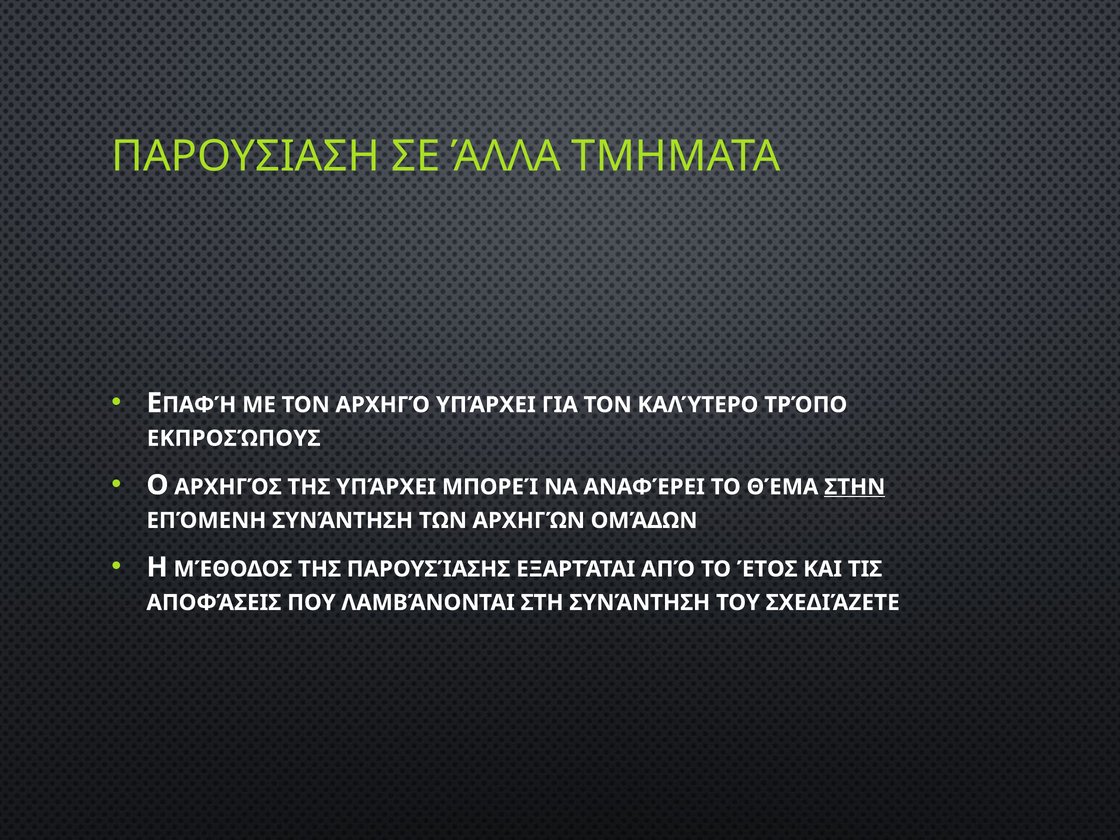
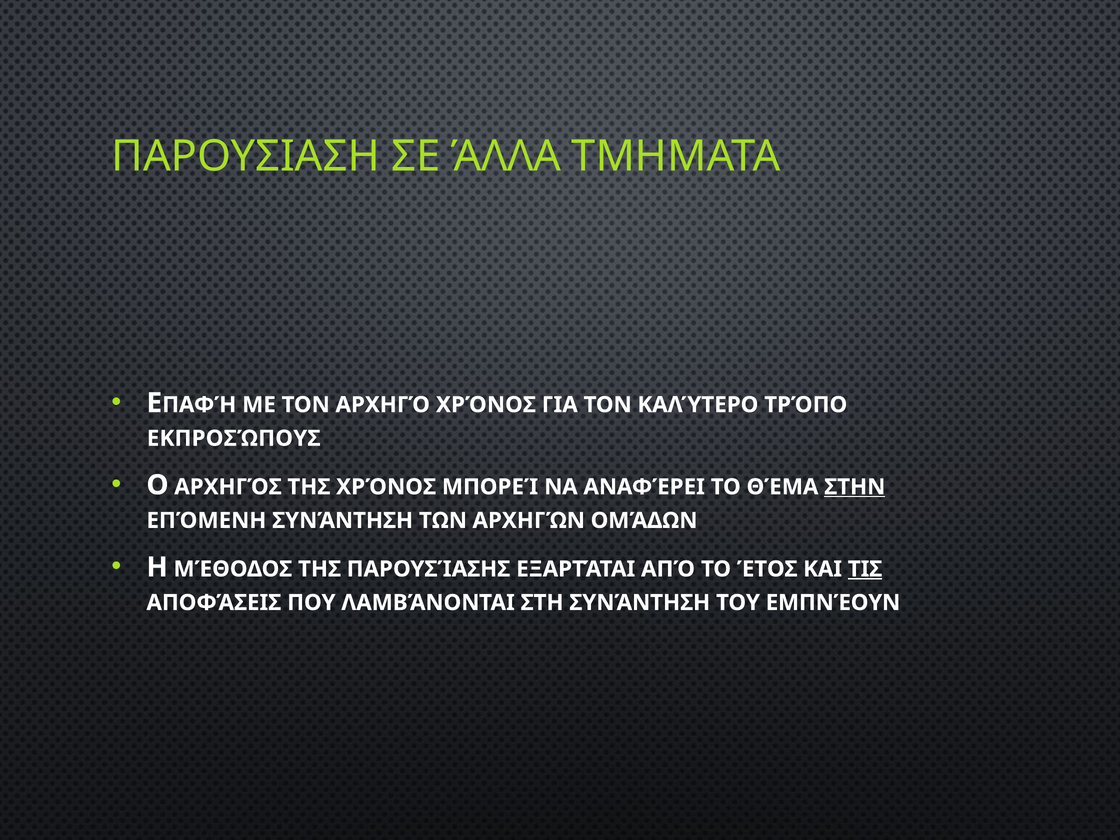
ΑΡΧΗΓΌ ΥΠΆΡΧΕΙ: ΥΠΆΡΧΕΙ -> ΧΡΌΝΟΣ
ΤΗΣ ΥΠΆΡΧΕΙ: ΥΠΆΡΧΕΙ -> ΧΡΌΝΟΣ
ΤΙΣ underline: none -> present
ΣΧΕΔΙΆΖΕΤΕ: ΣΧΕΔΙΆΖΕΤΕ -> ΕΜΠΝΈΟΥΝ
